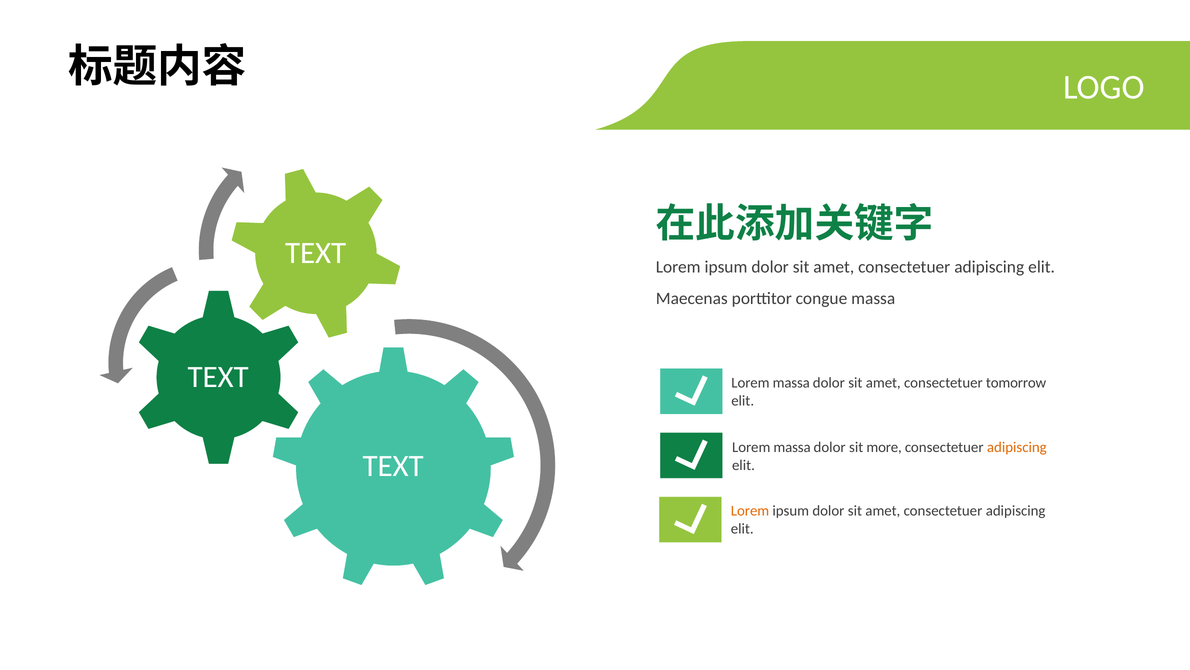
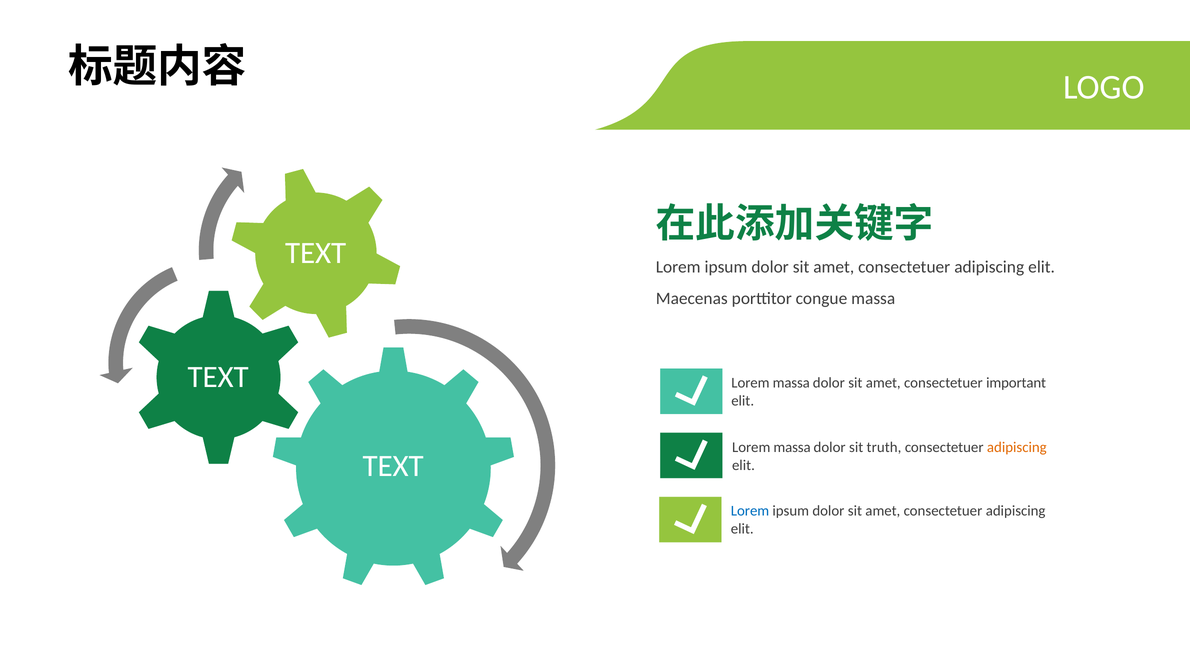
tomorrow: tomorrow -> important
more: more -> truth
Lorem at (750, 510) colour: orange -> blue
